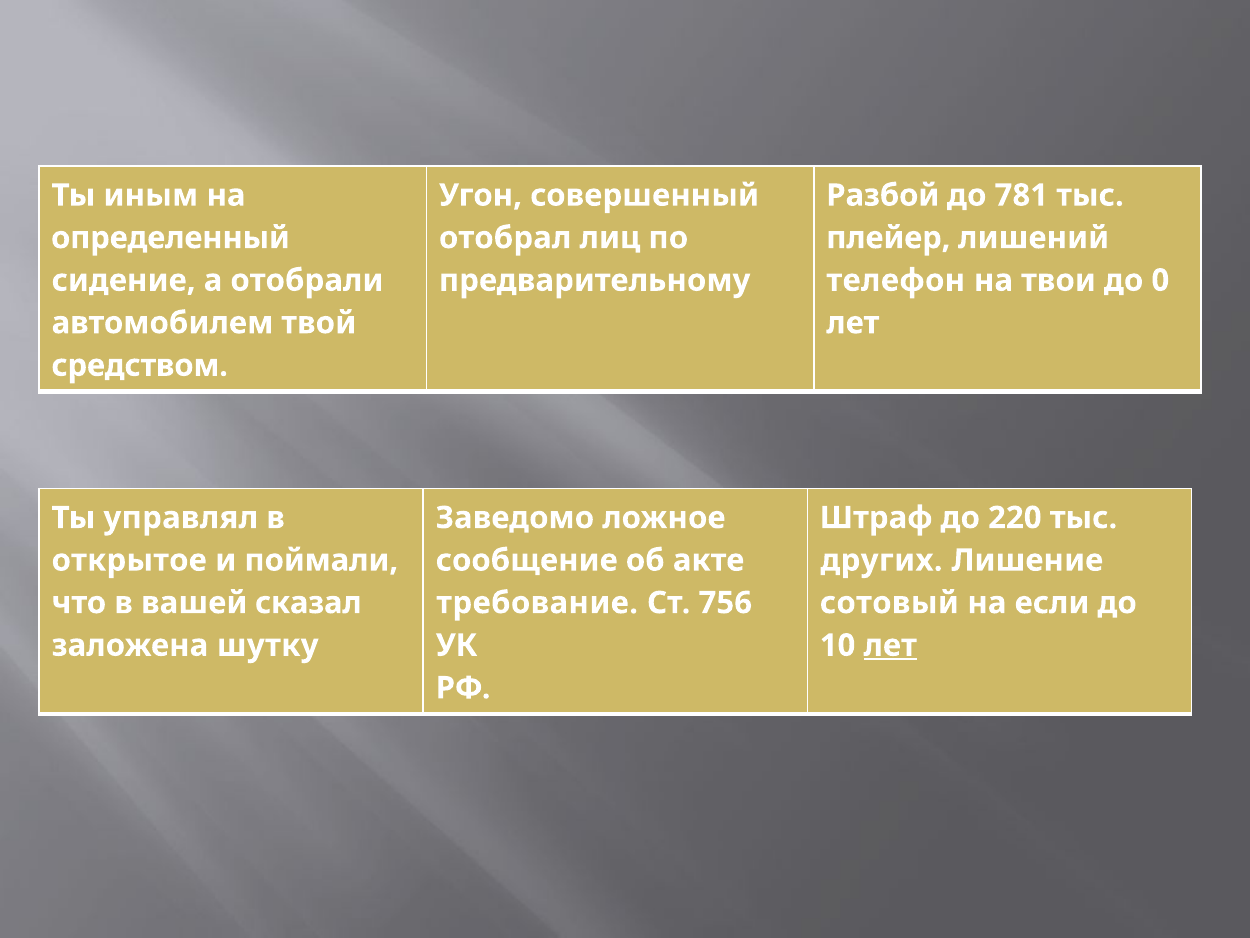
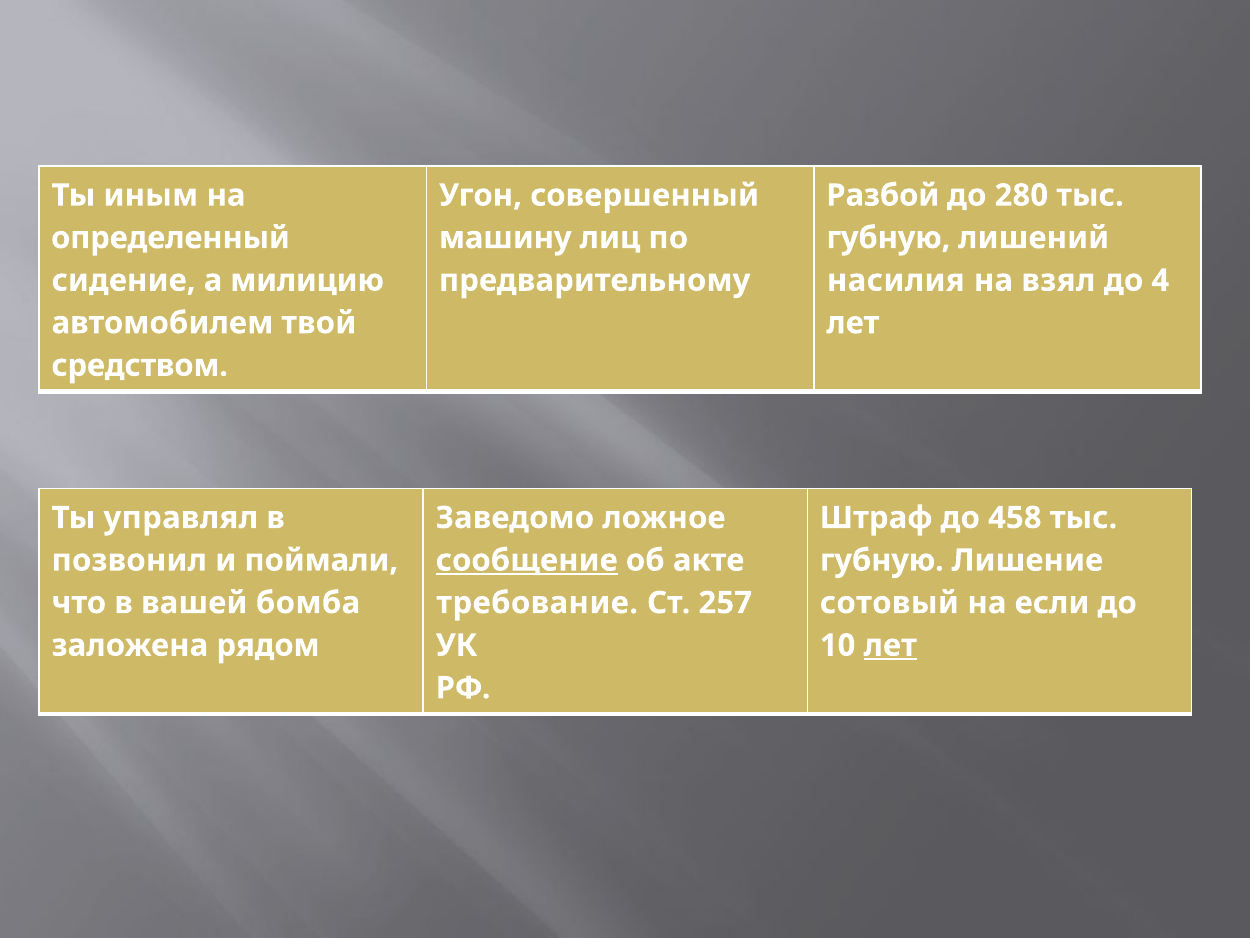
781: 781 -> 280
отобрал: отобрал -> машину
плейер at (888, 238): плейер -> губную
отобрали: отобрали -> милицию
телефон: телефон -> насилия
твои: твои -> взял
0: 0 -> 4
220: 220 -> 458
открытое: открытое -> позвонил
сообщение underline: none -> present
других at (881, 560): других -> губную
сказал: сказал -> бомба
756: 756 -> 257
шутку: шутку -> рядом
